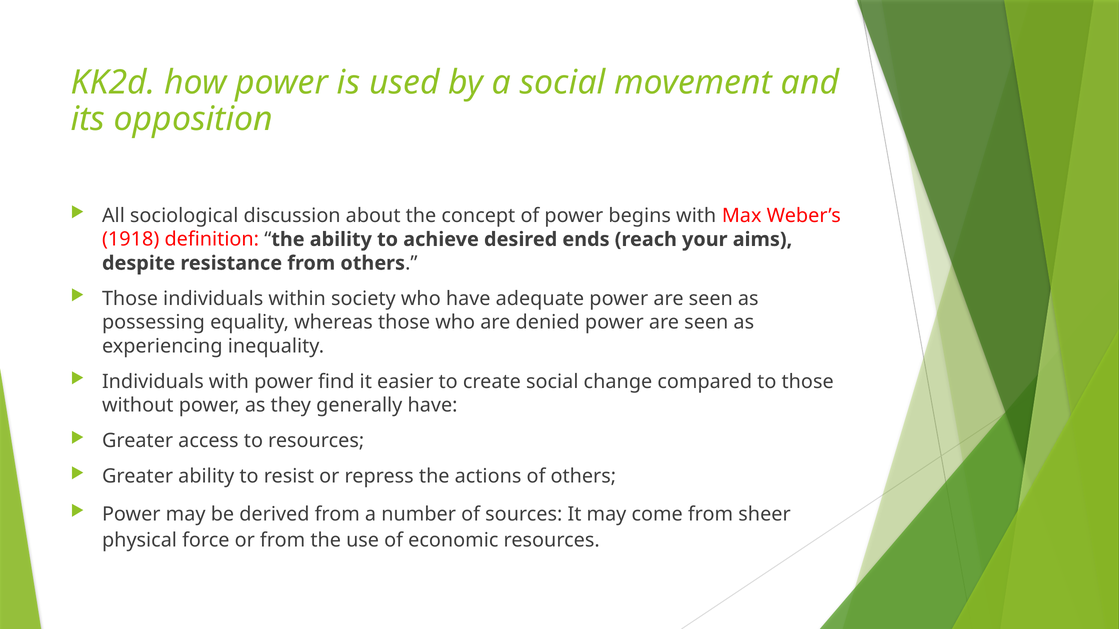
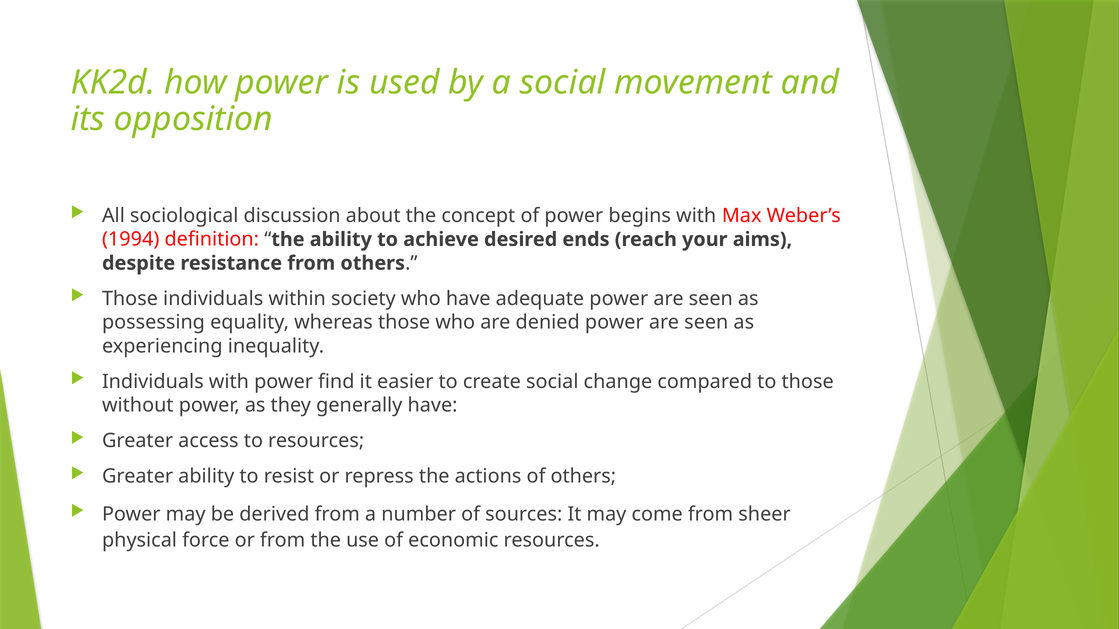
1918: 1918 -> 1994
